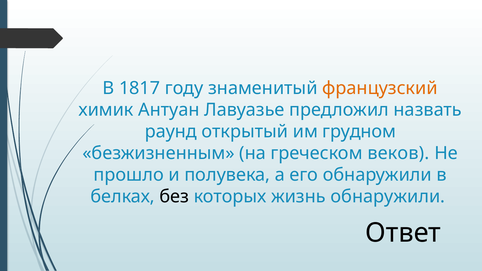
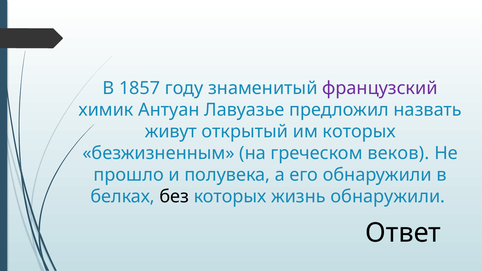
1817: 1817 -> 1857
французский colour: orange -> purple
раунд: раунд -> живут
им грудном: грудном -> которых
